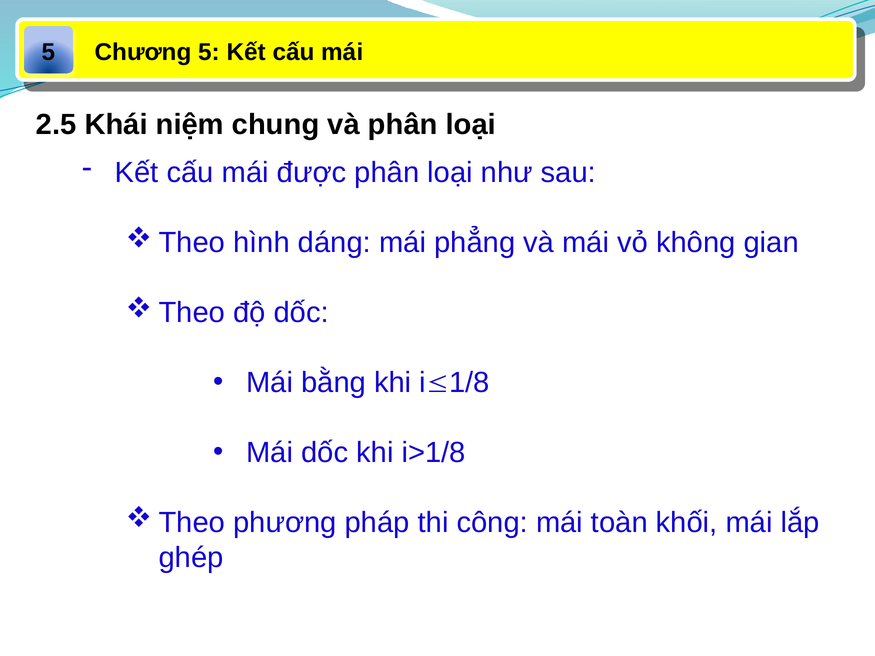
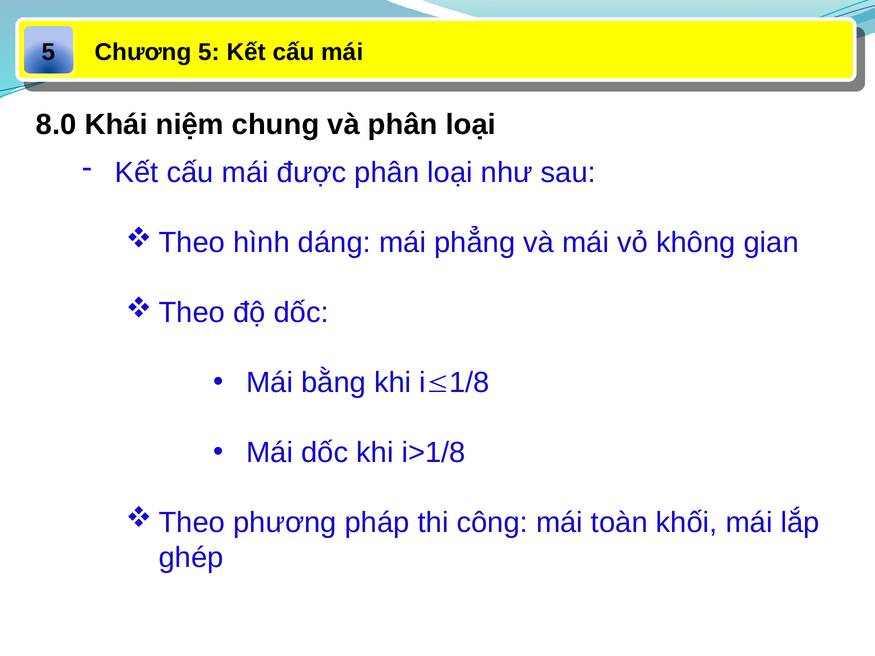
2.5: 2.5 -> 8.0
